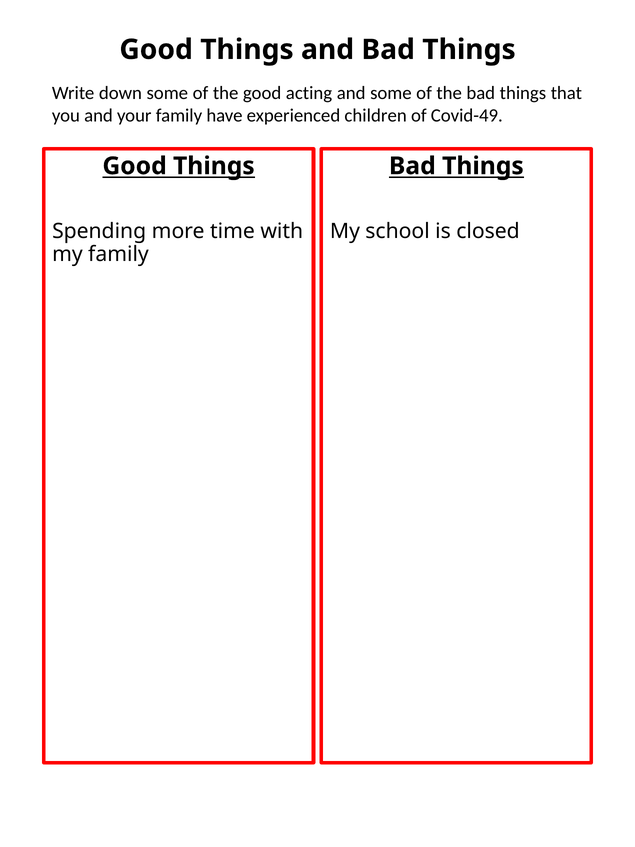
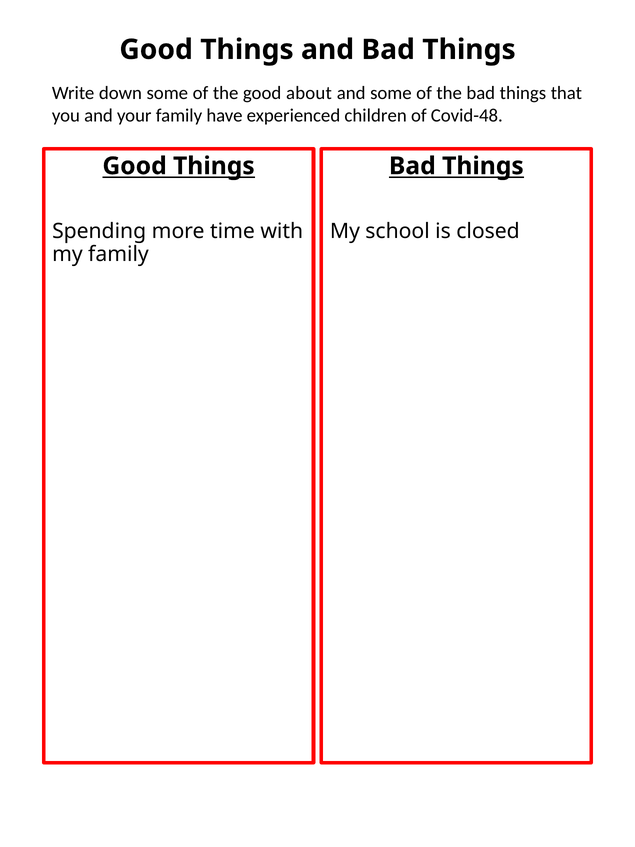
acting: acting -> about
Covid-49: Covid-49 -> Covid-48
